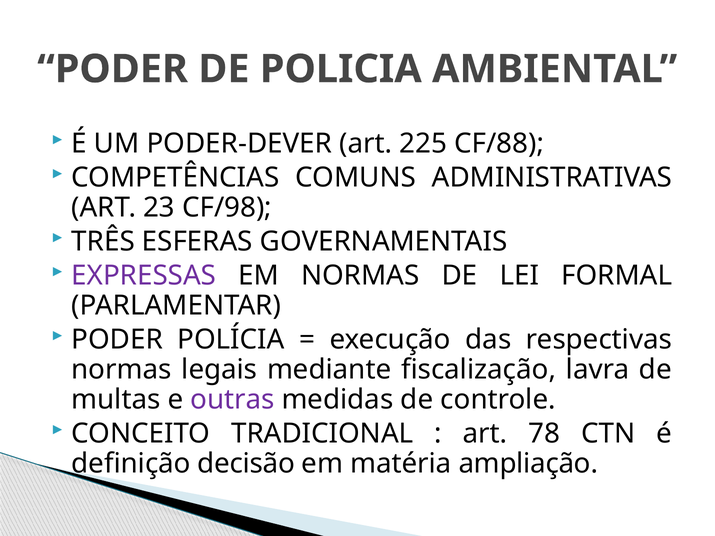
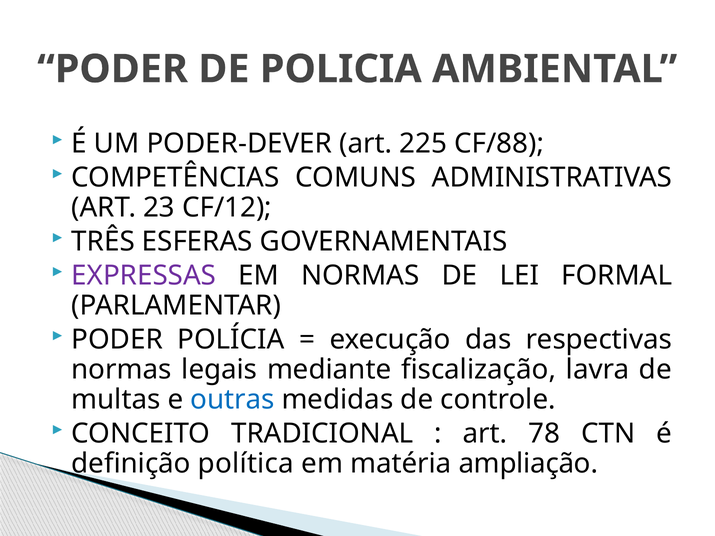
CF/98: CF/98 -> CF/12
outras colour: purple -> blue
decisão: decisão -> política
